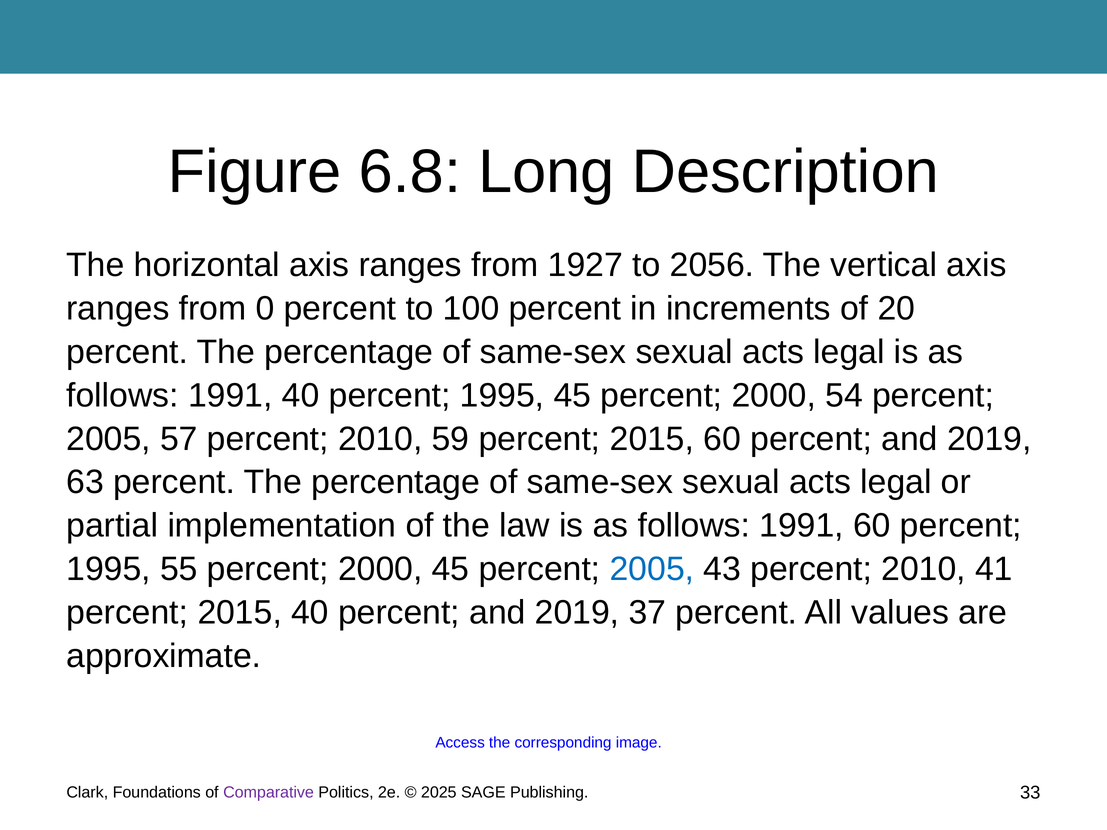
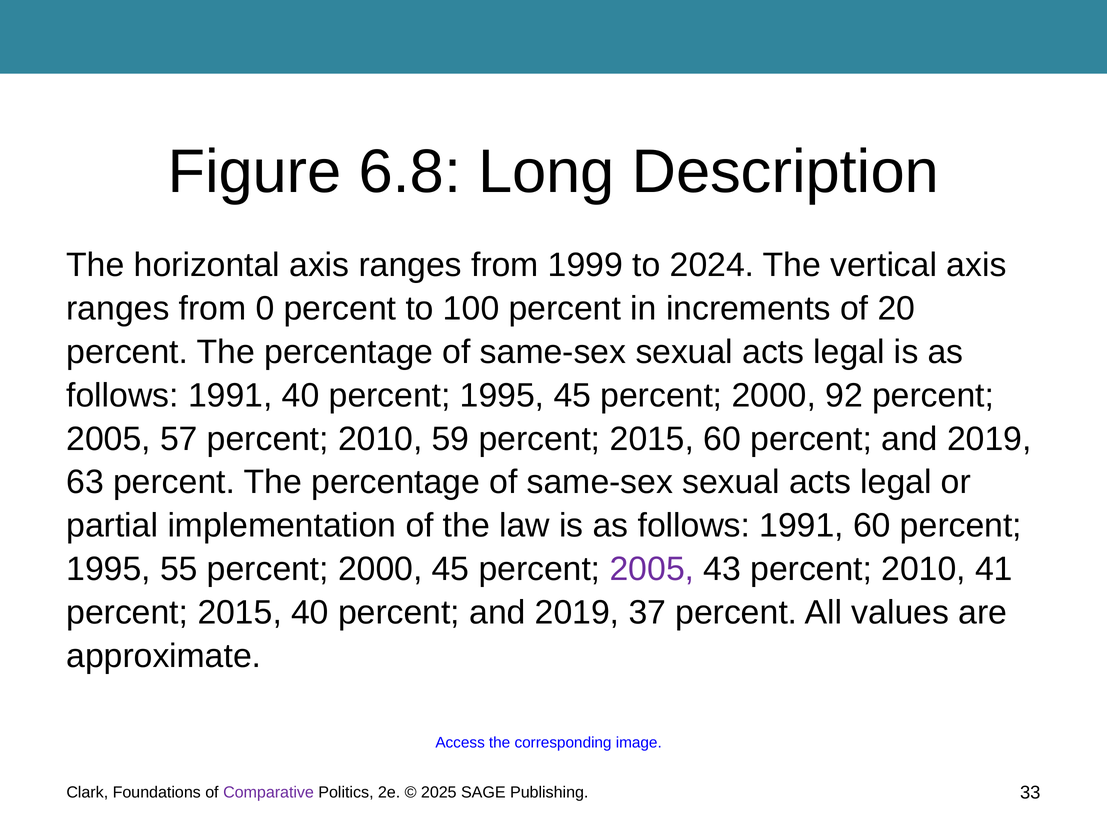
1927: 1927 -> 1999
2056: 2056 -> 2024
54: 54 -> 92
2005 at (652, 569) colour: blue -> purple
